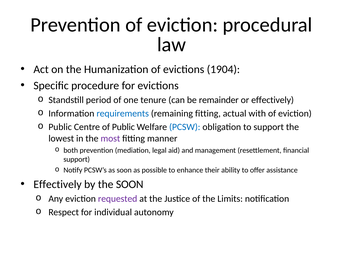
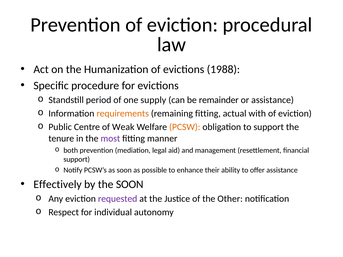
1904: 1904 -> 1988
tenure: tenure -> supply
or effectively: effectively -> assistance
requirements colour: blue -> orange
of Public: Public -> Weak
PCSW colour: blue -> orange
lowest: lowest -> tenure
Limits: Limits -> Other
